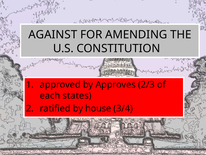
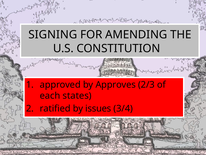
AGAINST: AGAINST -> SIGNING
house: house -> issues
